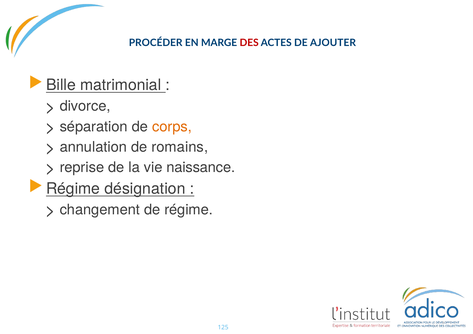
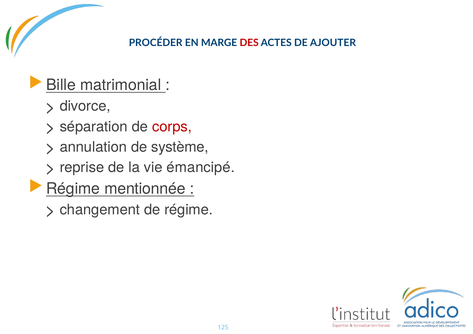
corps colour: orange -> red
romains: romains -> système
naissance: naissance -> émancipé
désignation: désignation -> mentionnée
